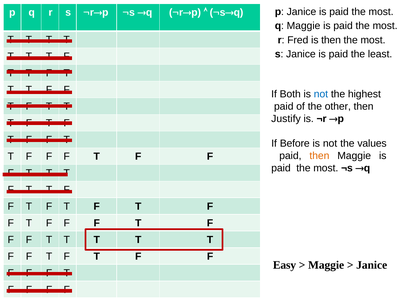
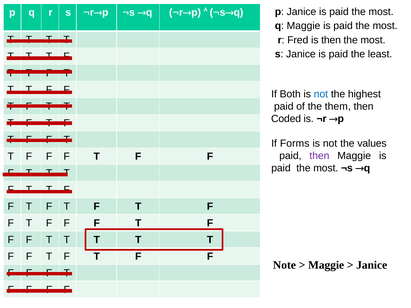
other: other -> them
Justify: Justify -> Coded
Before: Before -> Forms
then at (319, 156) colour: orange -> purple
Easy: Easy -> Note
